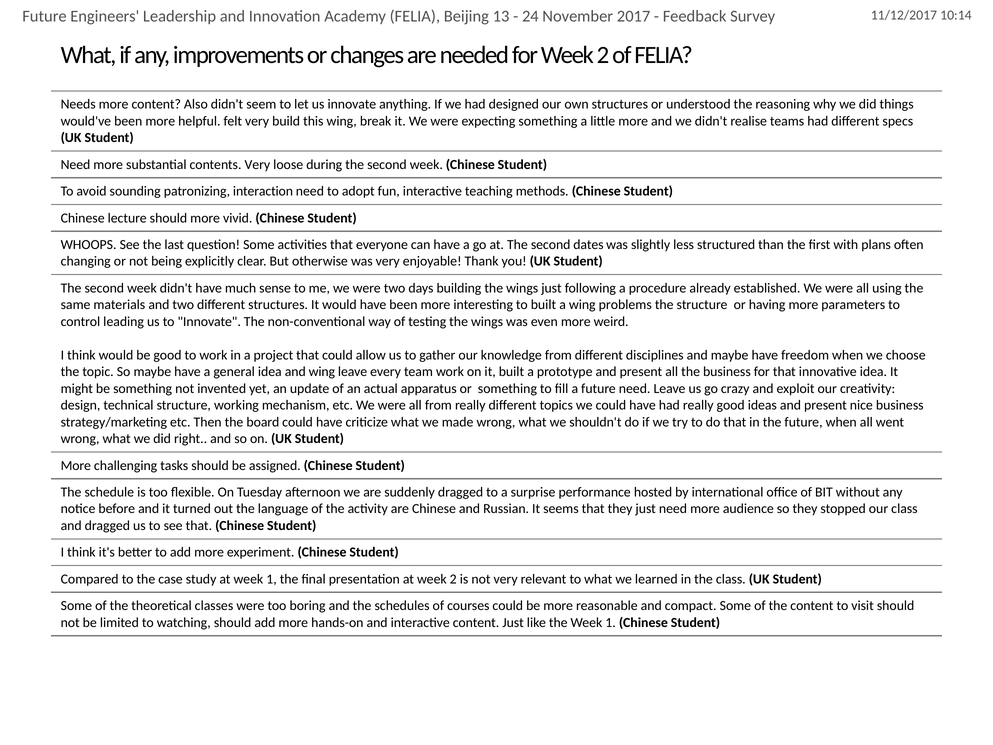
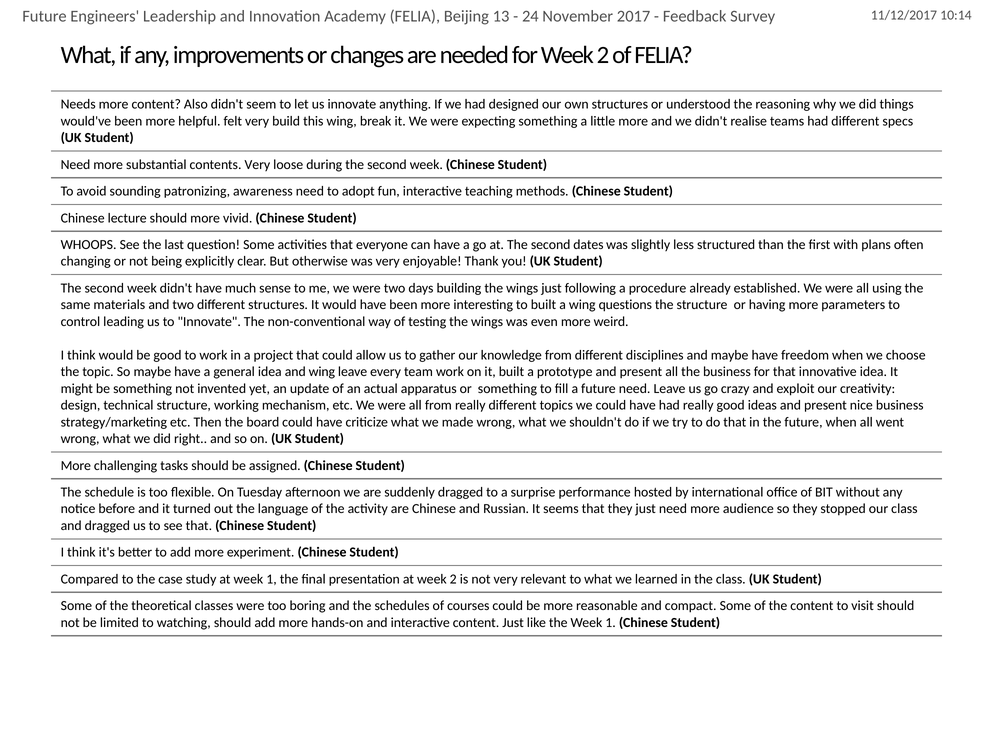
interaction: interaction -> awareness
problems: problems -> questions
